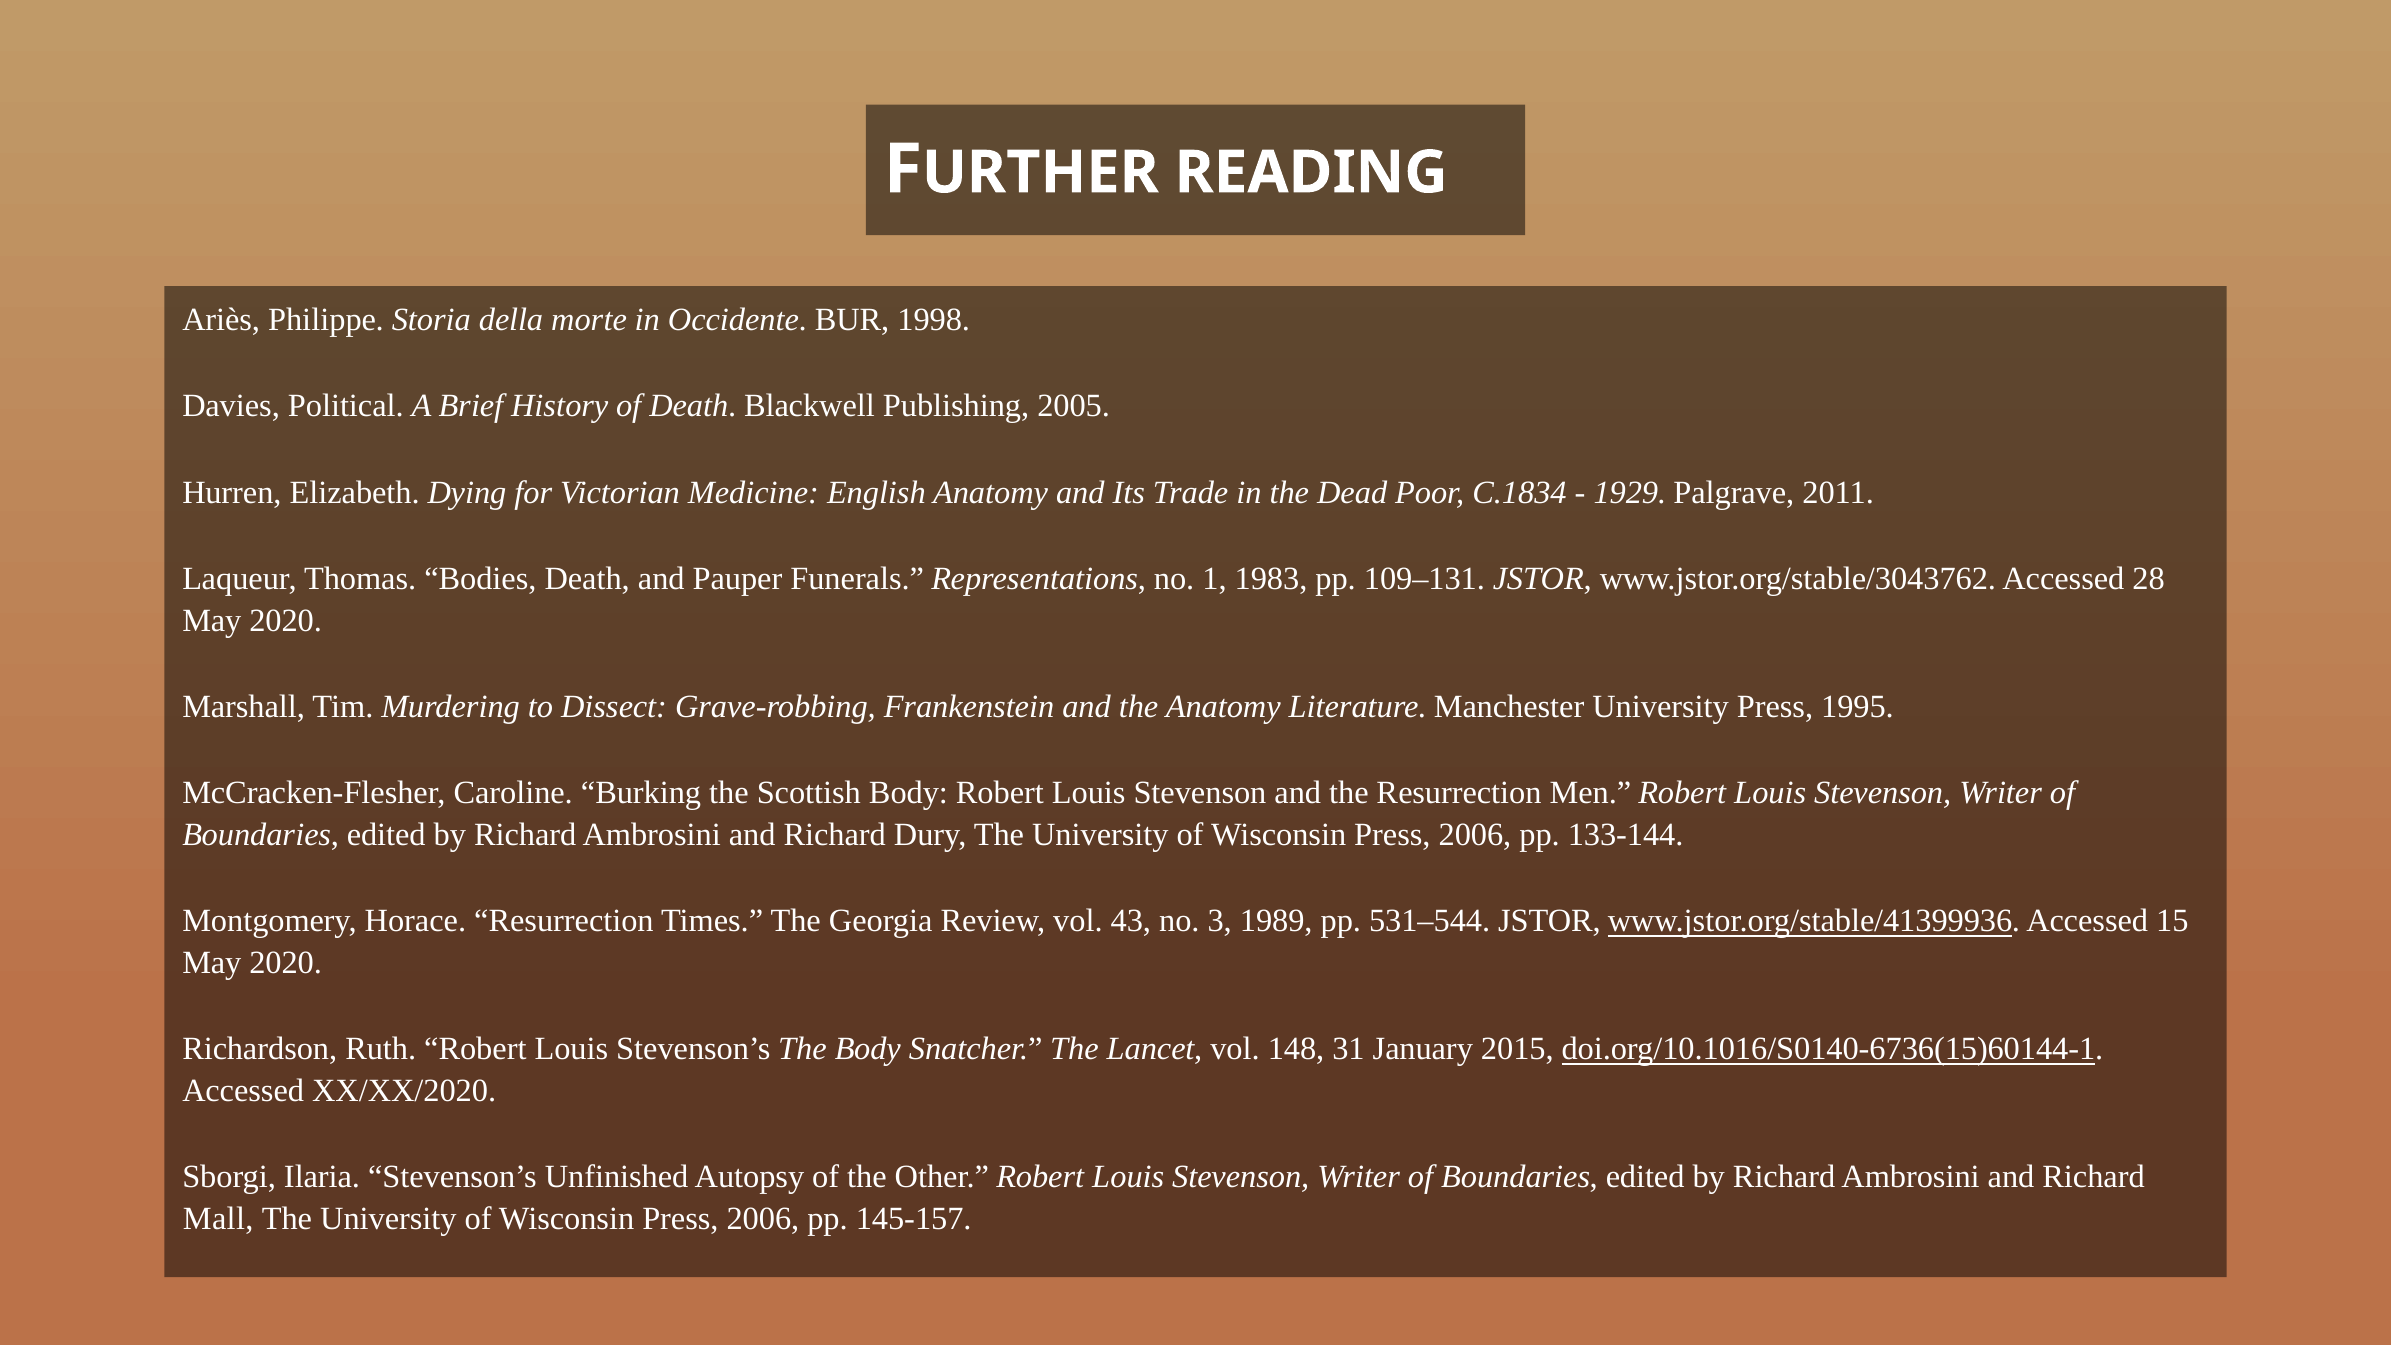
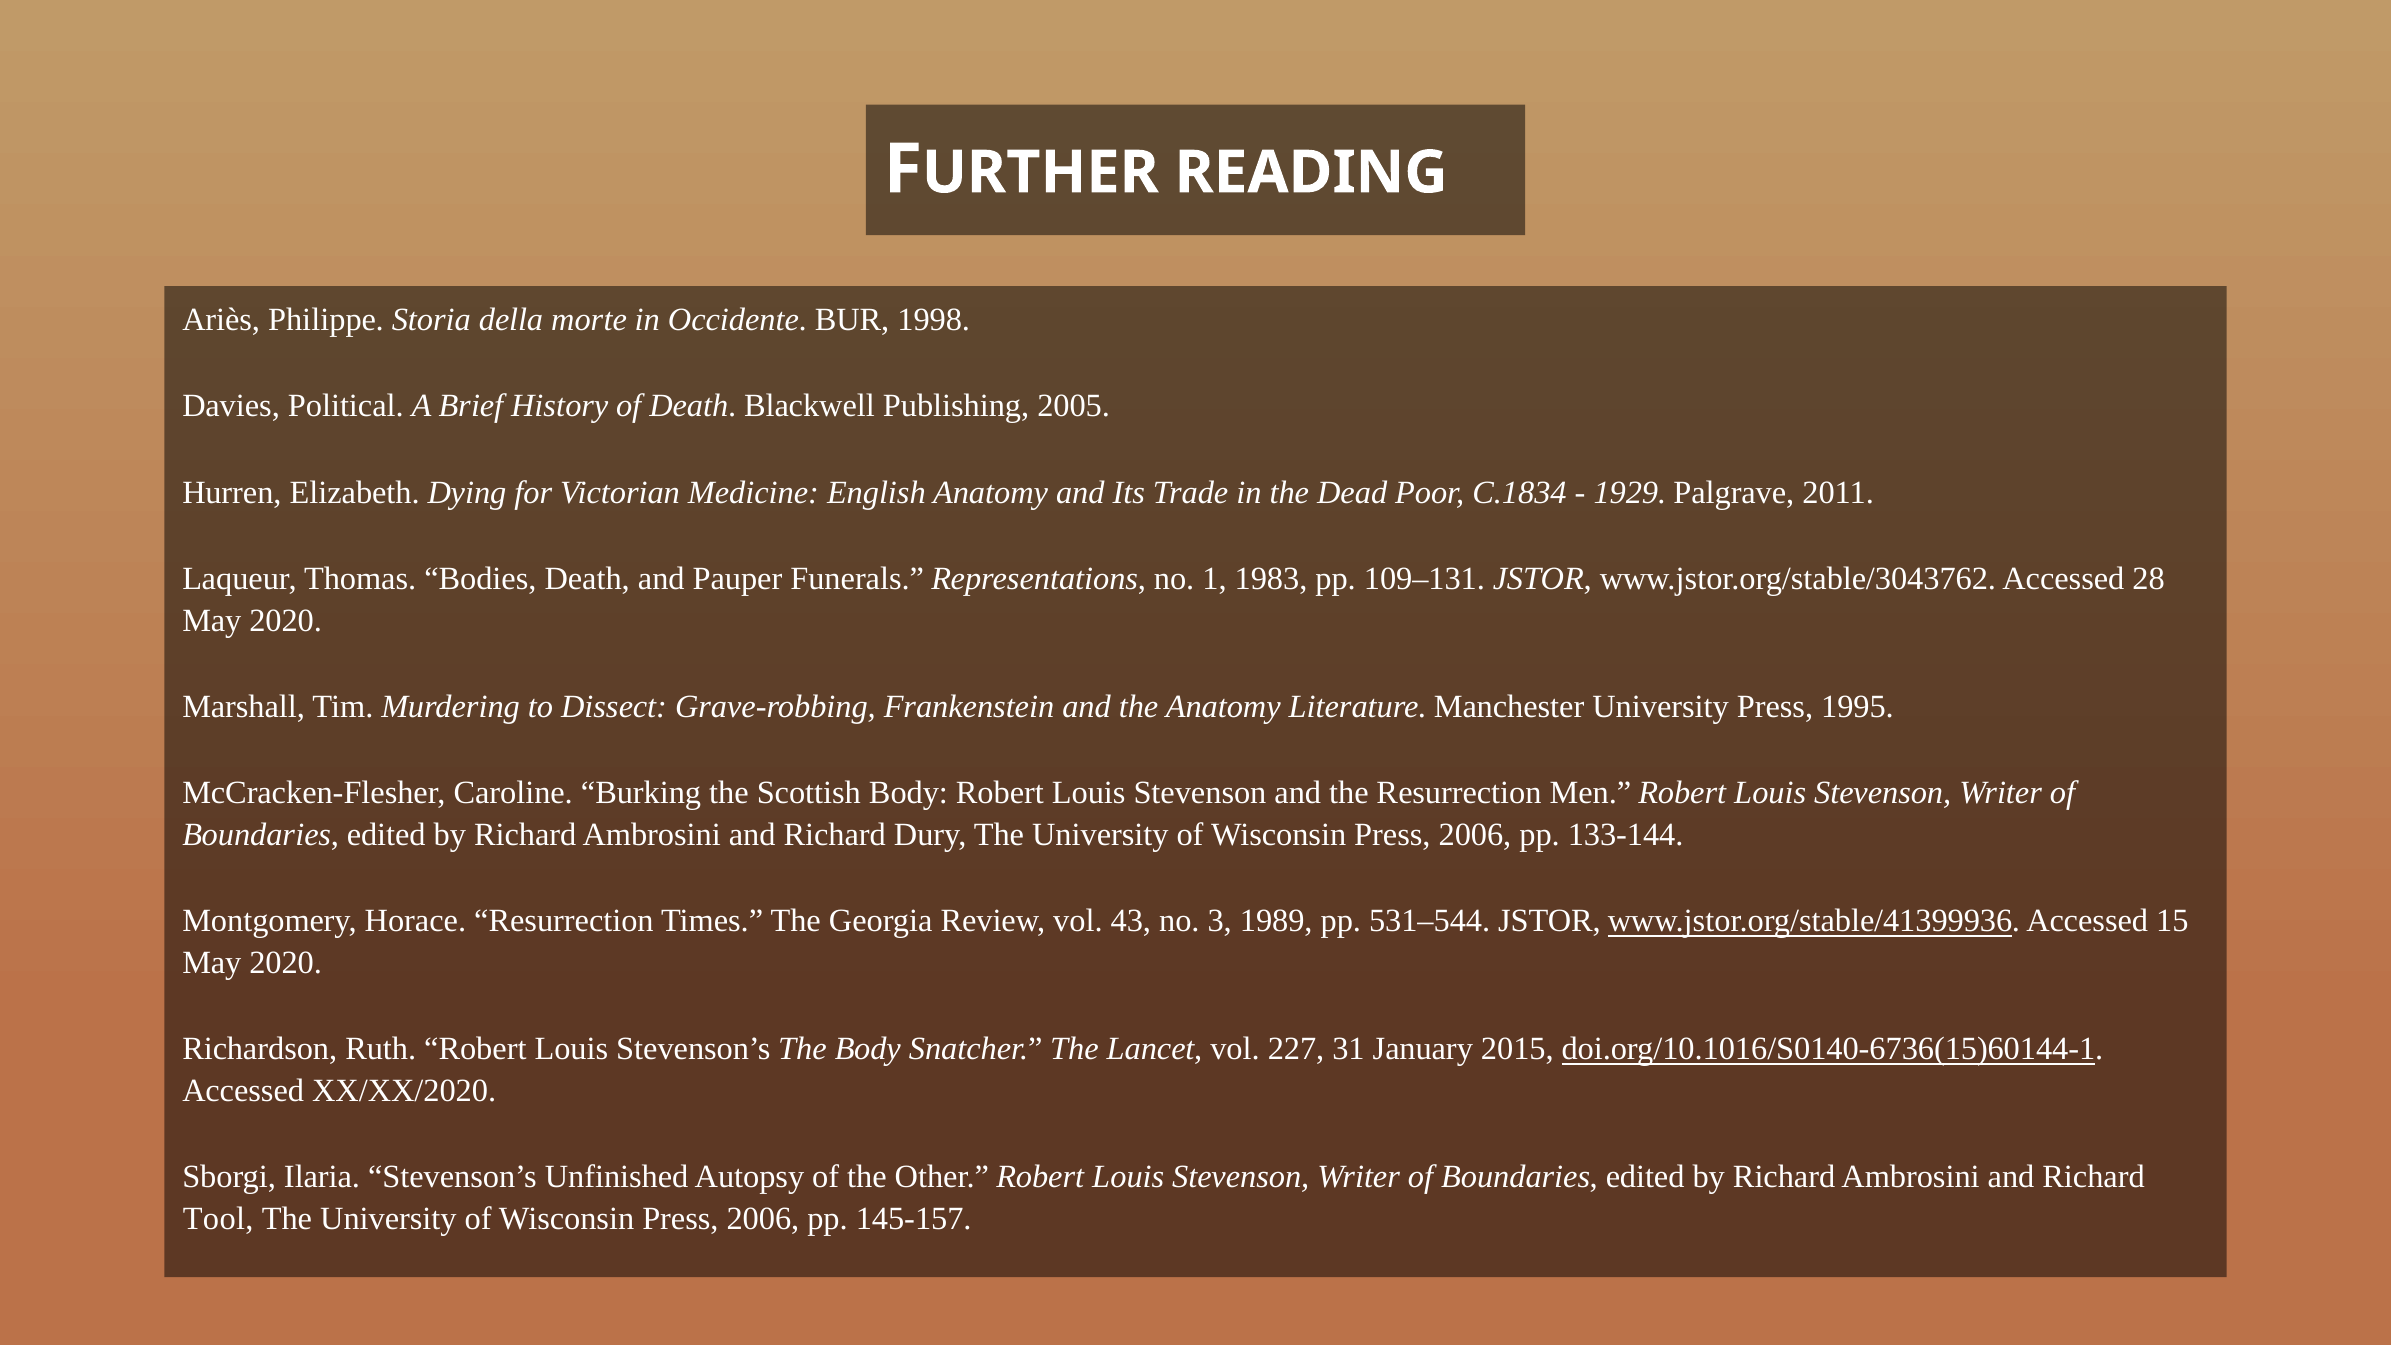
148: 148 -> 227
Mall: Mall -> Tool
